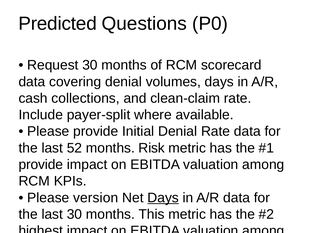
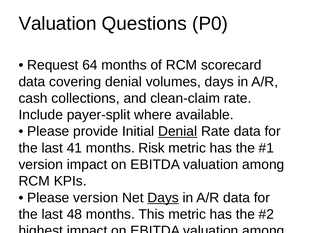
Predicted at (58, 24): Predicted -> Valuation
Request 30: 30 -> 64
Denial at (178, 131) underline: none -> present
52: 52 -> 41
provide at (41, 164): provide -> version
last 30: 30 -> 48
